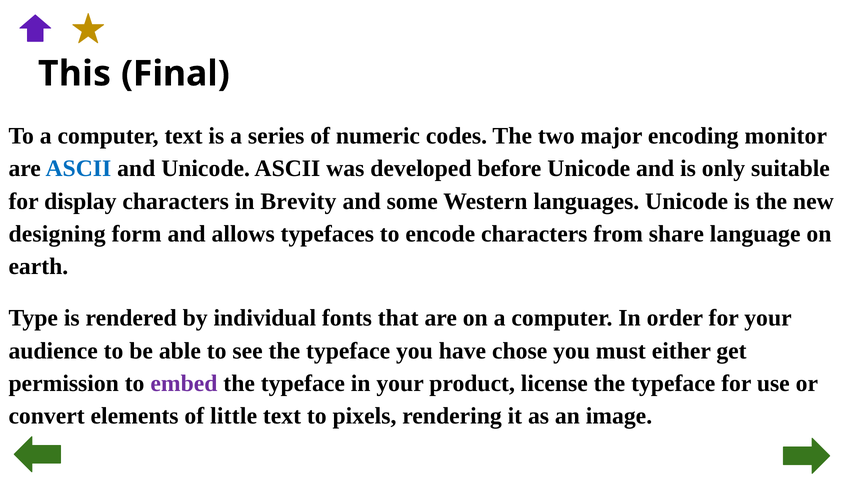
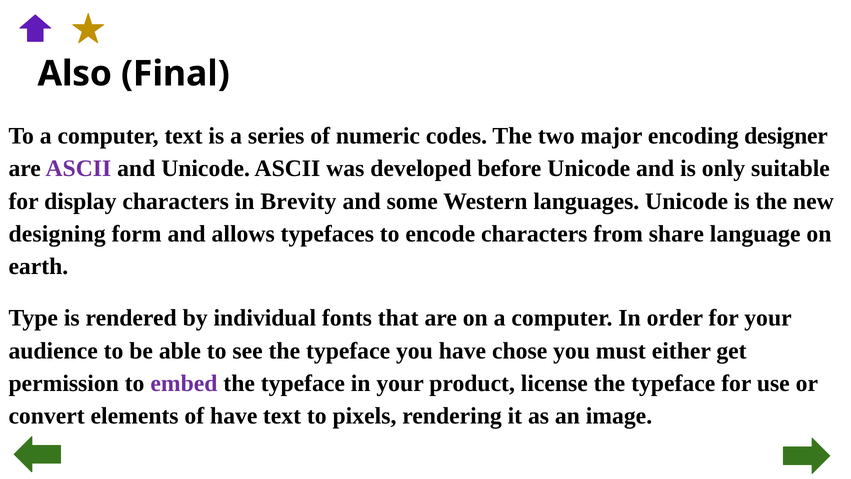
This: This -> Also
monitor: monitor -> designer
ASCII at (78, 168) colour: blue -> purple
of little: little -> have
